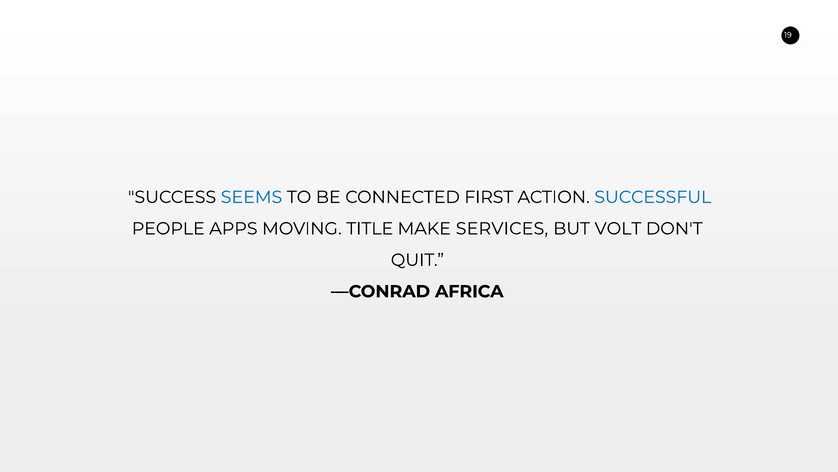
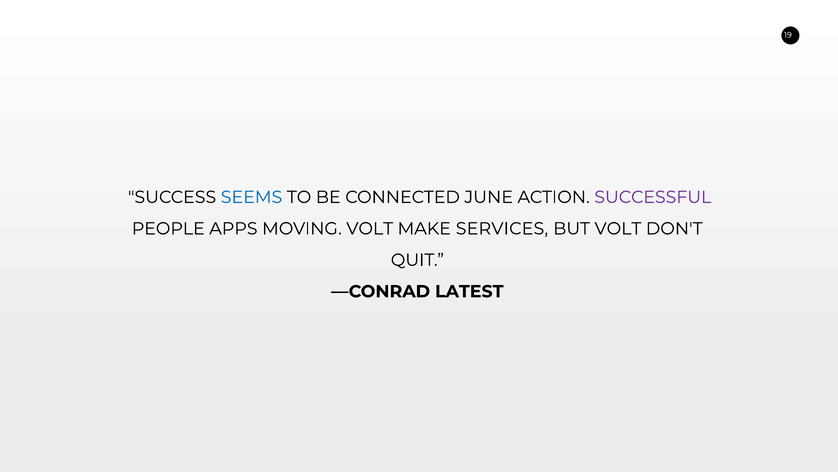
FIRST: FIRST -> JUNE
SUCCESSFUL colour: blue -> purple
MOVING TITLE: TITLE -> VOLT
AFRICA: AFRICA -> LATEST
